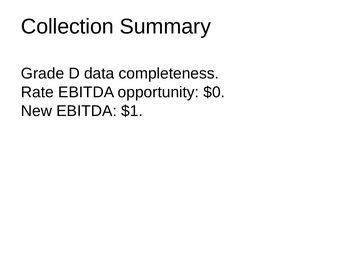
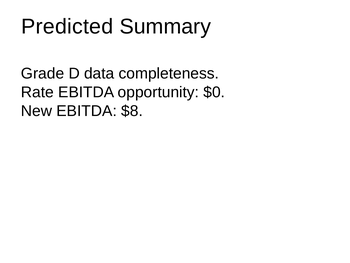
Collection: Collection -> Predicted
$1: $1 -> $8
